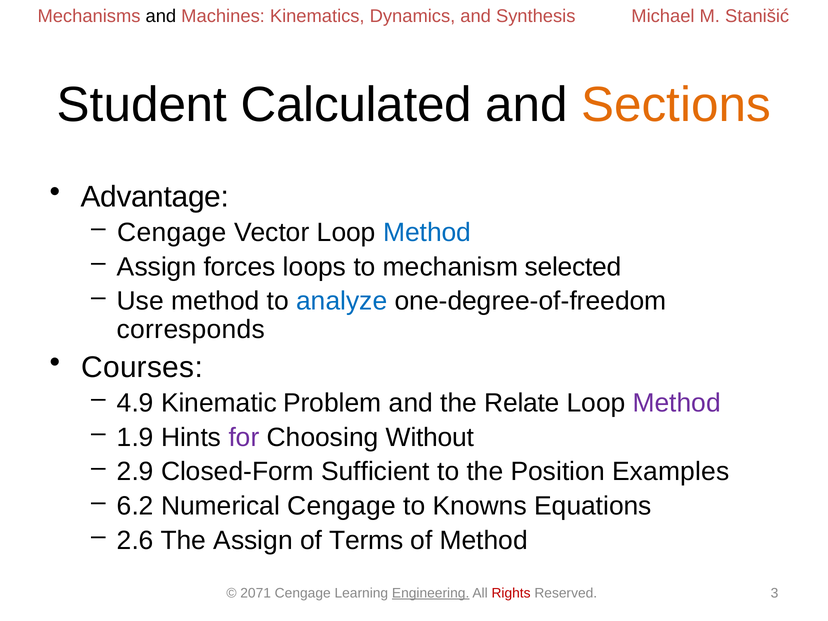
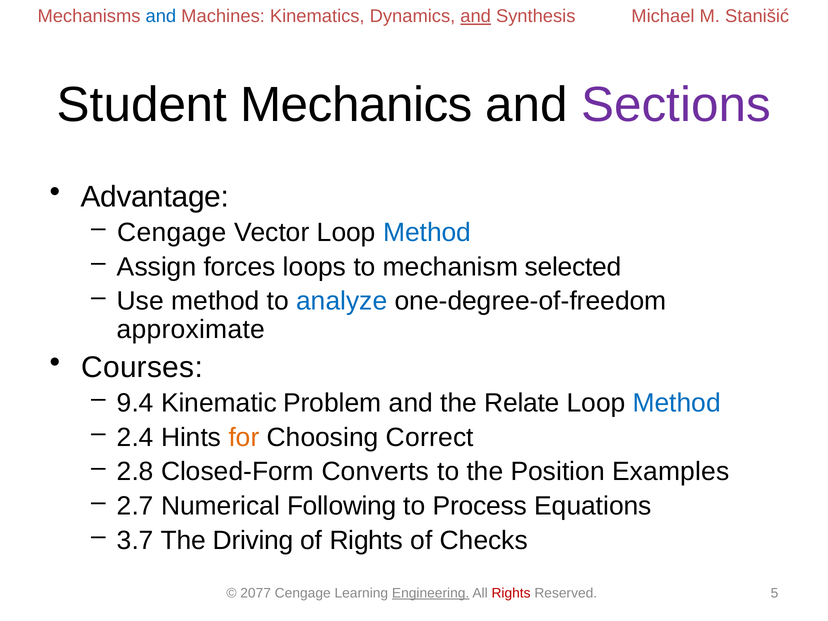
and at (161, 16) colour: black -> blue
and at (476, 16) underline: none -> present
Calculated: Calculated -> Mechanics
Sections colour: orange -> purple
corresponds: corresponds -> approximate
4.9: 4.9 -> 9.4
Method at (677, 403) colour: purple -> blue
1.9: 1.9 -> 2.4
for colour: purple -> orange
Without: Without -> Correct
2.9: 2.9 -> 2.8
Sufficient: Sufficient -> Converts
6.2: 6.2 -> 2.7
Numerical Cengage: Cengage -> Following
Knowns: Knowns -> Process
2.6: 2.6 -> 3.7
The Assign: Assign -> Driving
of Terms: Terms -> Rights
of Method: Method -> Checks
2071: 2071 -> 2077
3: 3 -> 5
